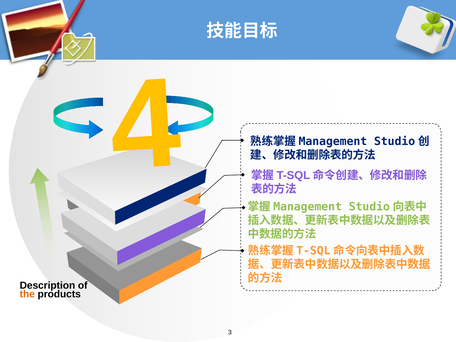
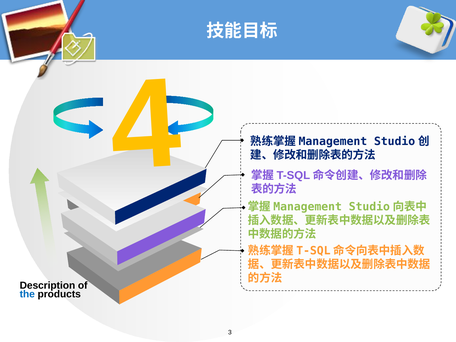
the colour: orange -> blue
